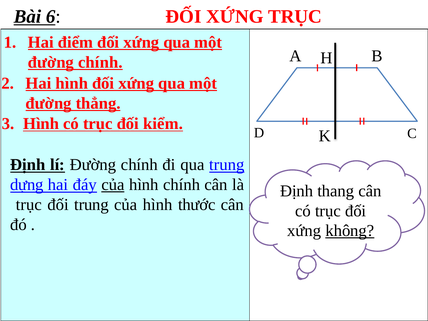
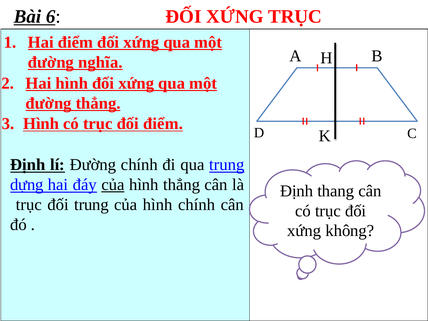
chính at (100, 62): chính -> nghĩa
đối kiểm: kiểm -> điểm
hình chính: chính -> thẳng
hình thước: thước -> chính
không underline: present -> none
